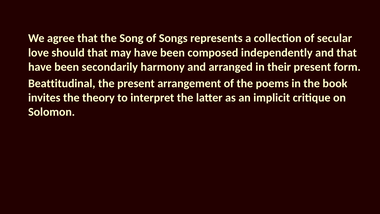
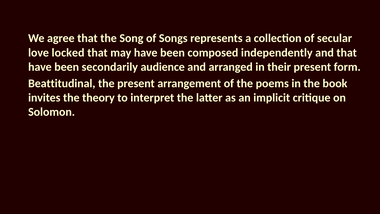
should: should -> locked
harmony: harmony -> audience
